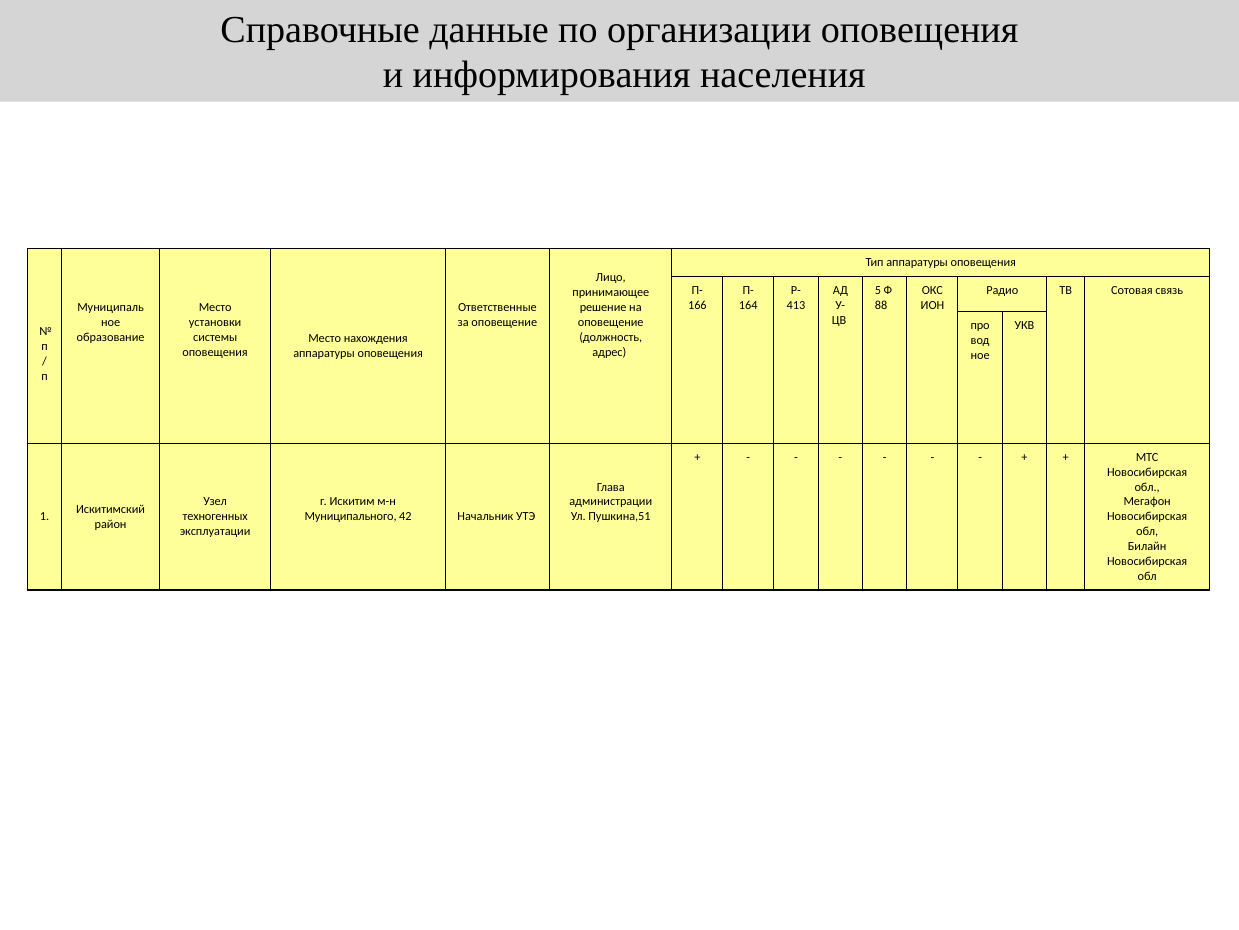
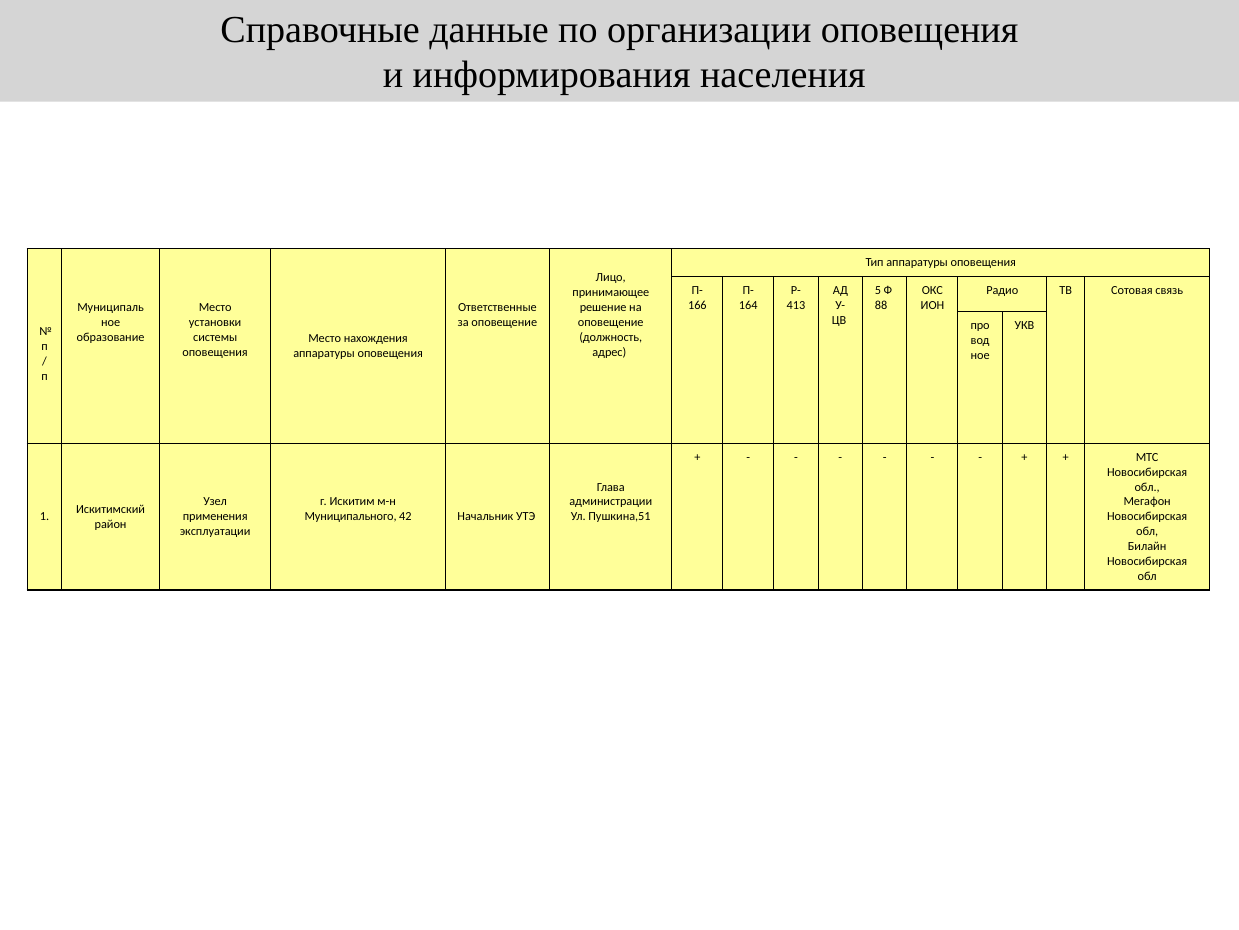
техногенных: техногенных -> применения
